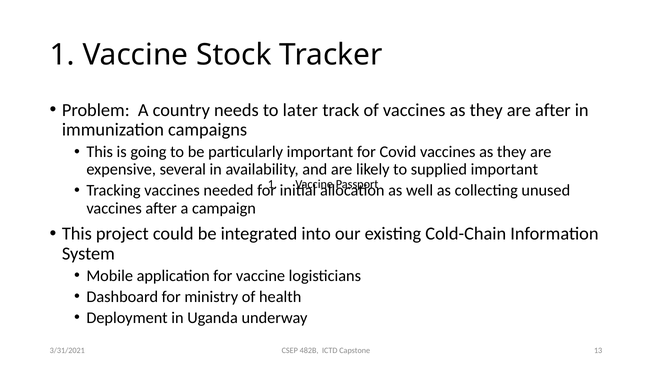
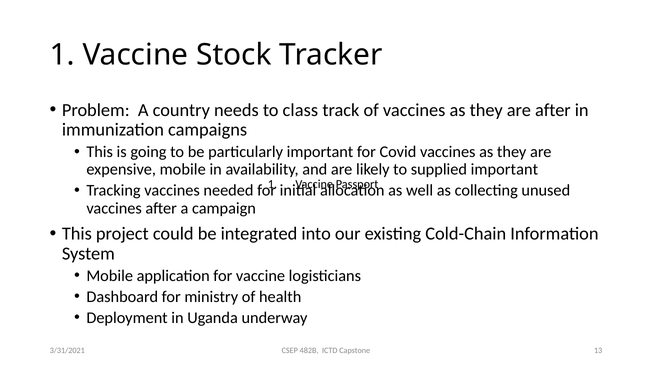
later: later -> class
expensive several: several -> mobile
